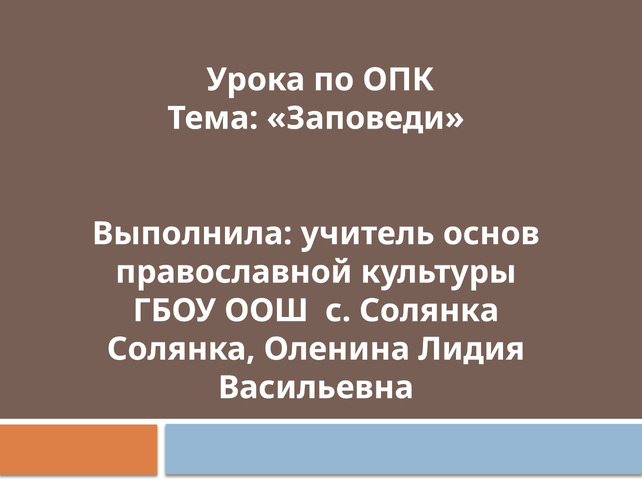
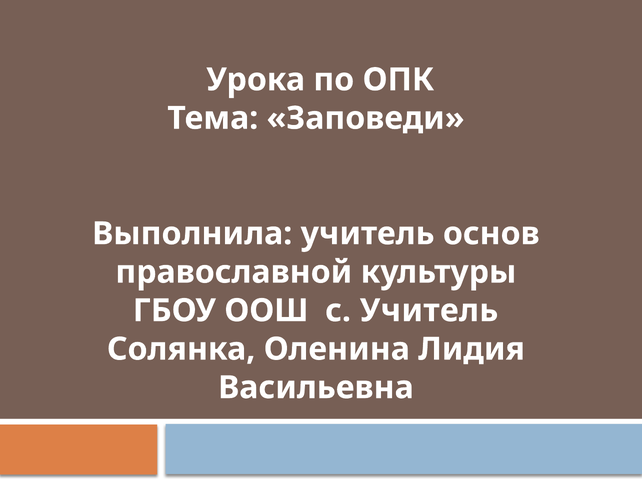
с Солянка: Солянка -> Учитель
